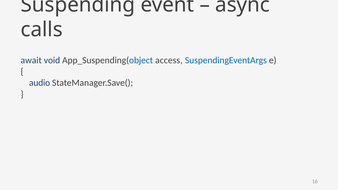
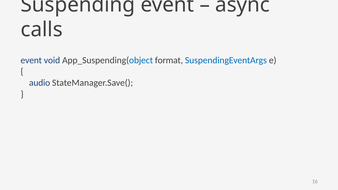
await at (31, 60): await -> event
access: access -> format
